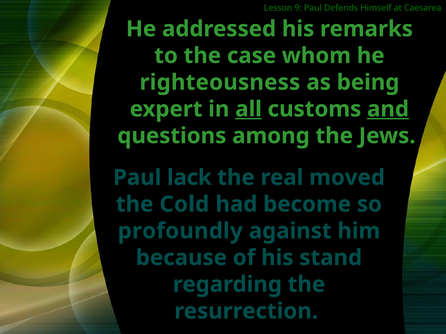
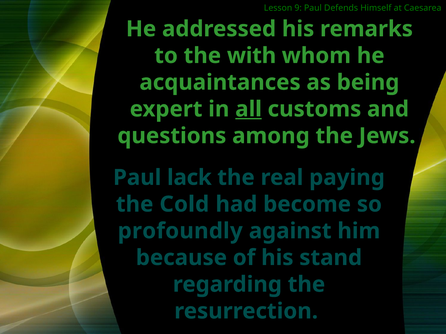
case: case -> with
righteousness: righteousness -> acquaintances
and underline: present -> none
moved: moved -> paying
